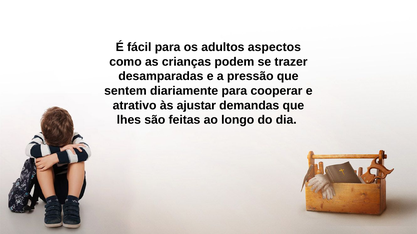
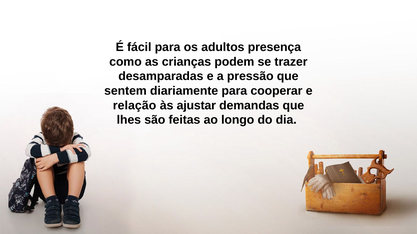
aspectos: aspectos -> presença
atrativo: atrativo -> relação
